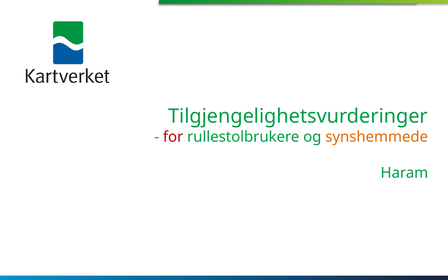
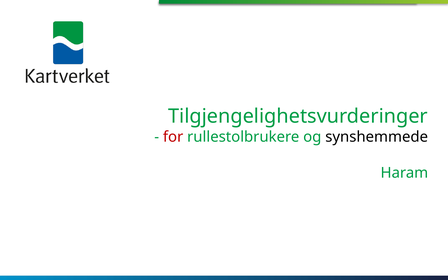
synshemmede colour: orange -> black
